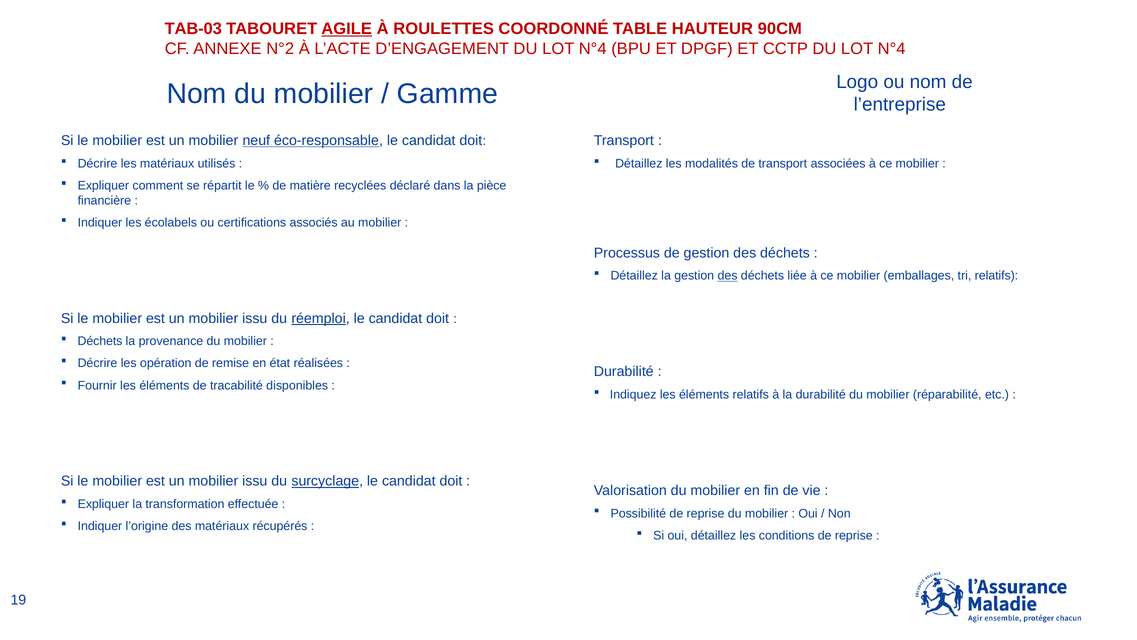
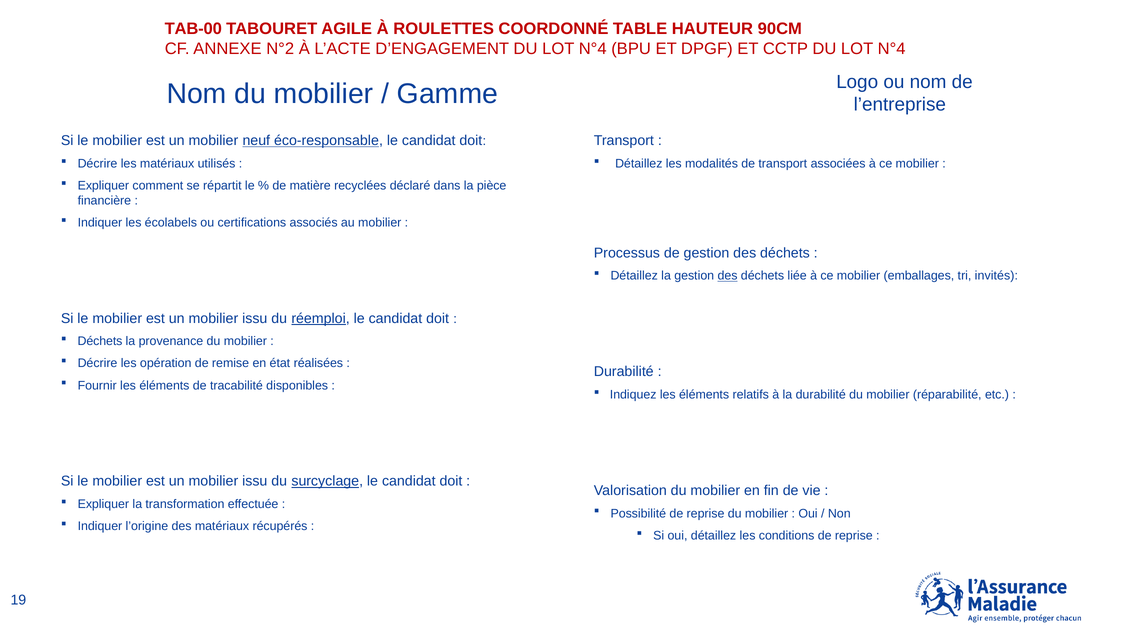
TAB-03: TAB-03 -> TAB-00
AGILE underline: present -> none
tri relatifs: relatifs -> invités
